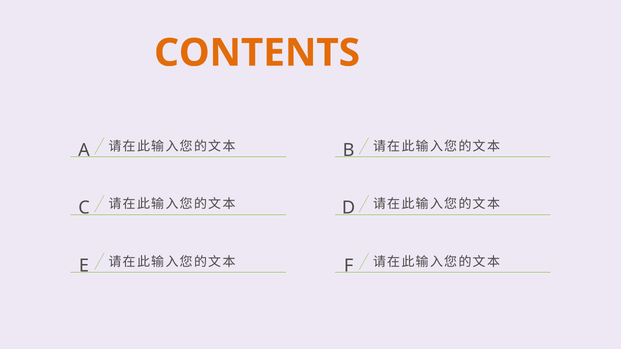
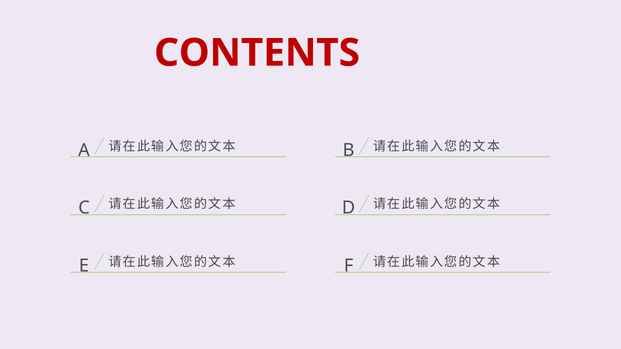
CONTENTS colour: orange -> red
